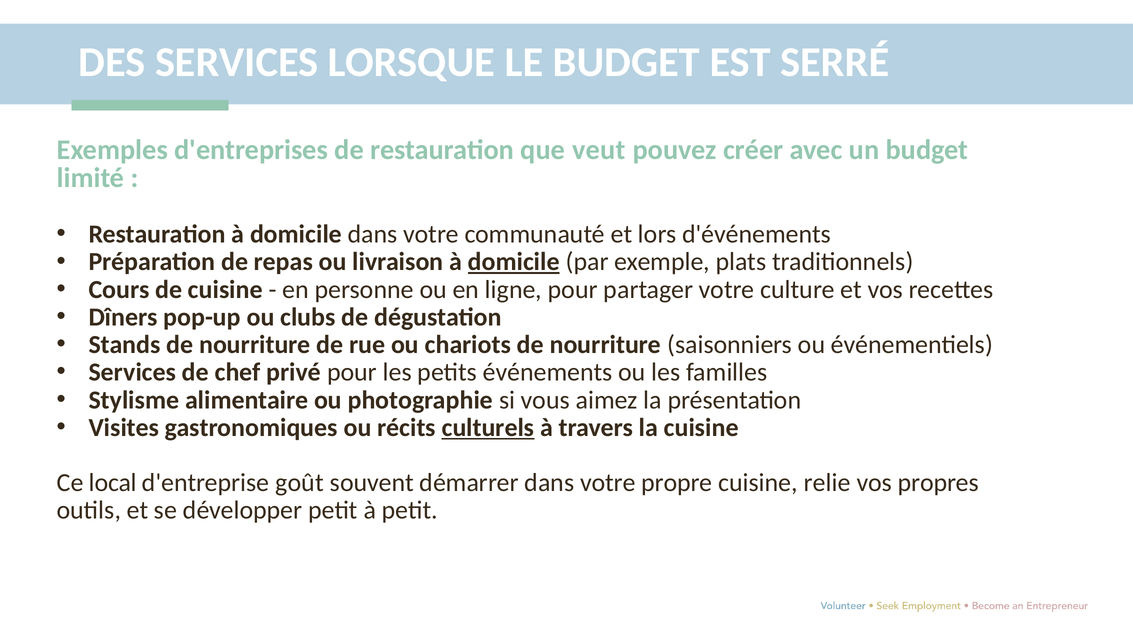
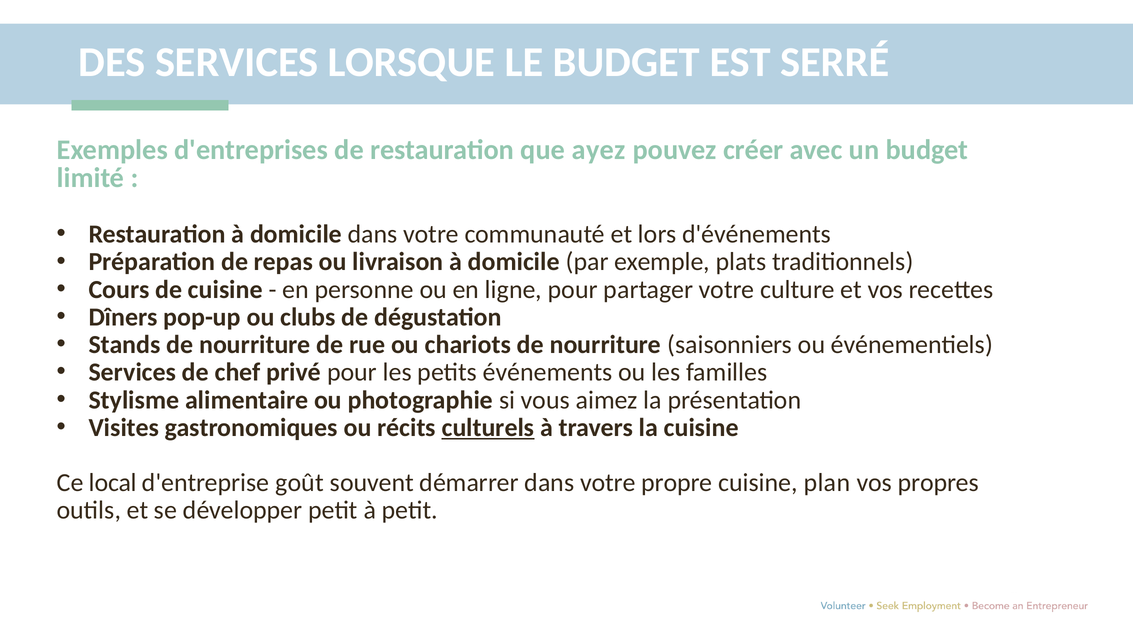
veut: veut -> ayez
domicile at (514, 262) underline: present -> none
relie: relie -> plan
